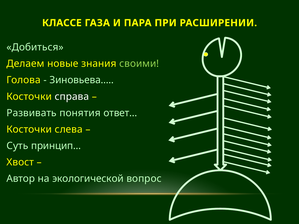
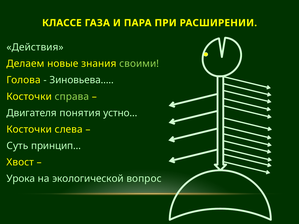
Добиться: Добиться -> Действия
справа colour: white -> light green
Развивать: Развивать -> Двигателя
ответ…: ответ… -> устно…
Автор: Автор -> Урока
